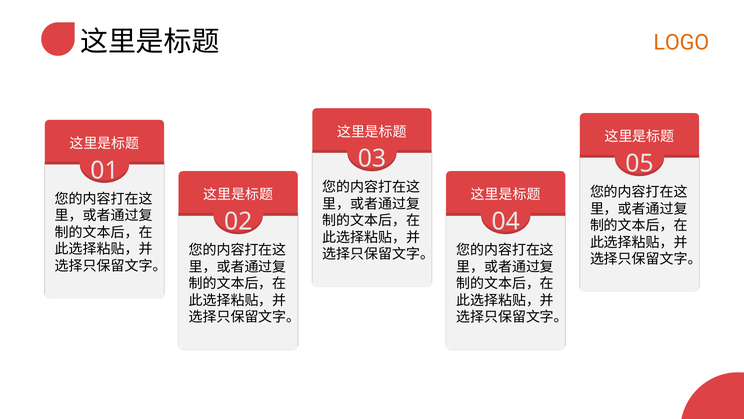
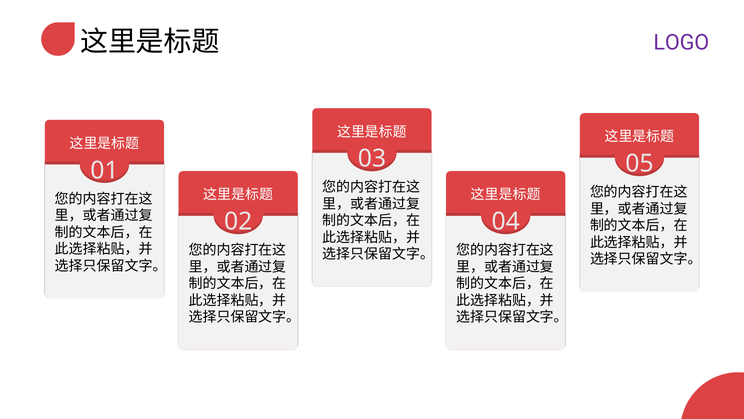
LOGO colour: orange -> purple
